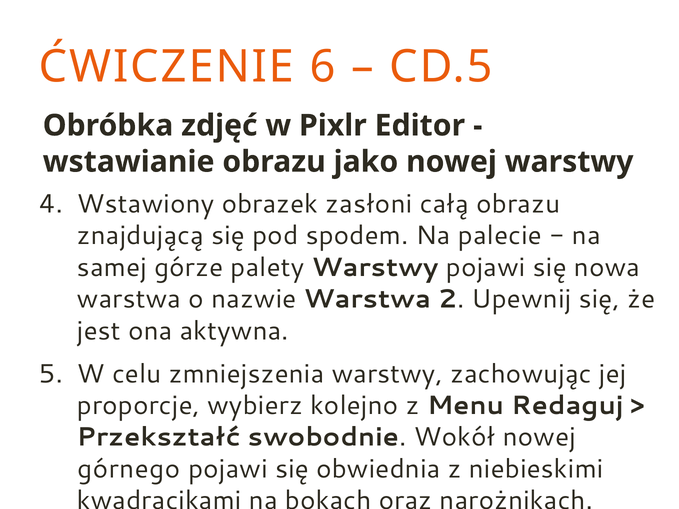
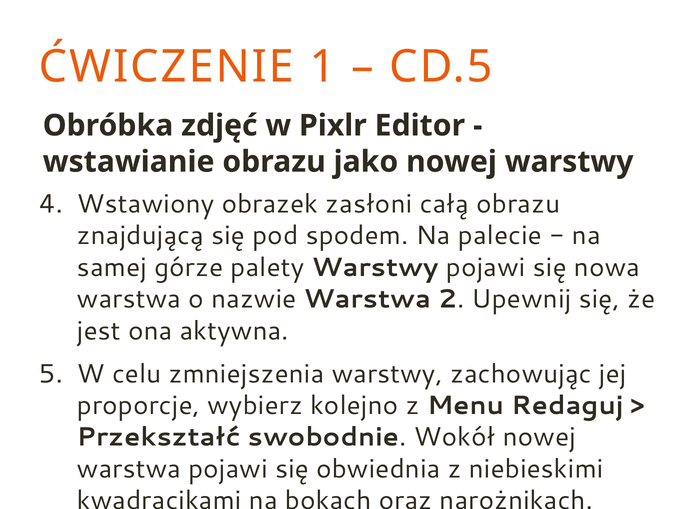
6: 6 -> 1
górnego at (129, 469): górnego -> warstwa
